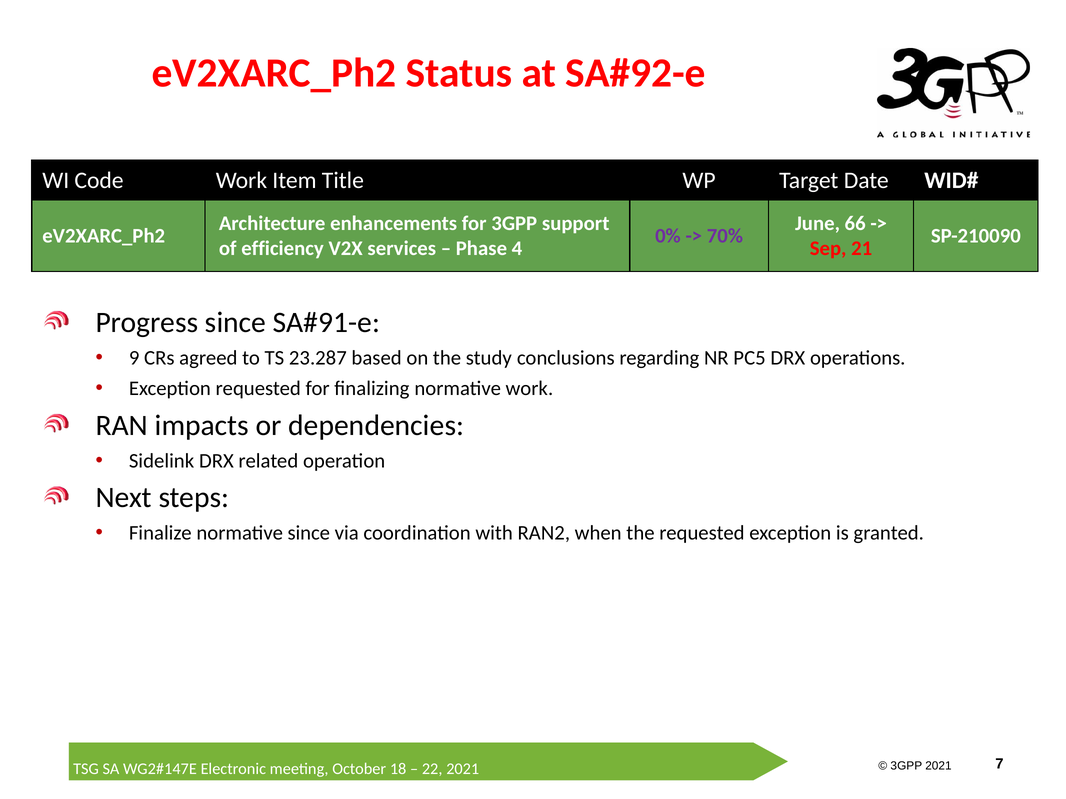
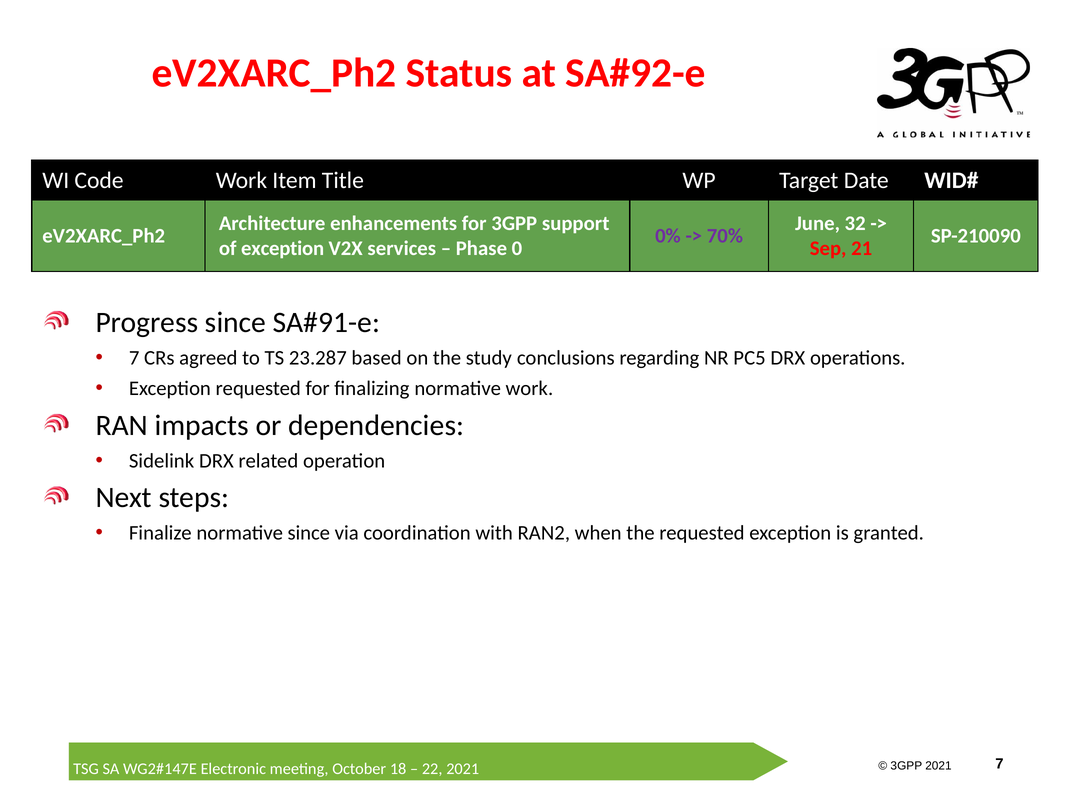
66: 66 -> 32
of efficiency: efficiency -> exception
4: 4 -> 0
9 at (134, 358): 9 -> 7
